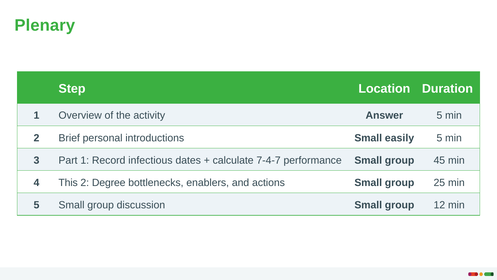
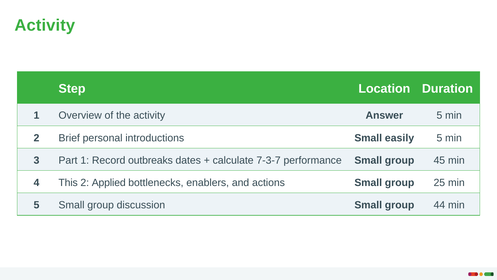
Plenary at (45, 25): Plenary -> Activity
infectious: infectious -> outbreaks
7-4-7: 7-4-7 -> 7-3-7
Degree: Degree -> Applied
12: 12 -> 44
